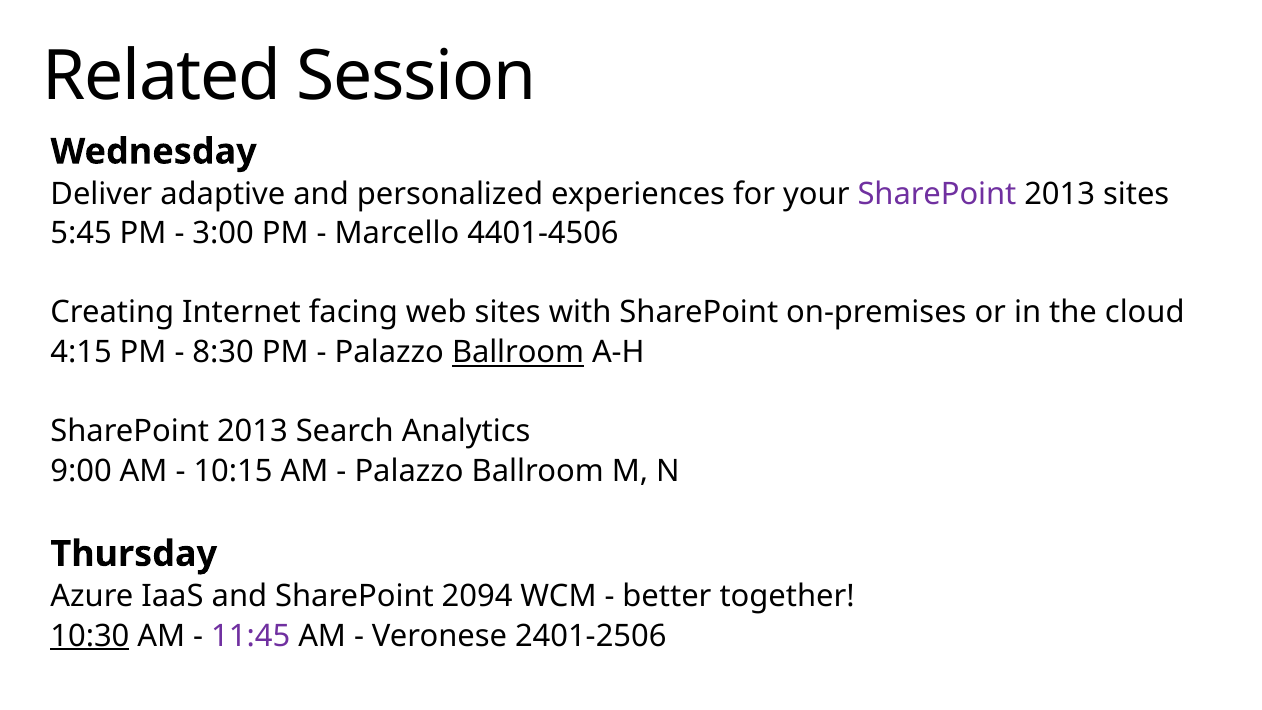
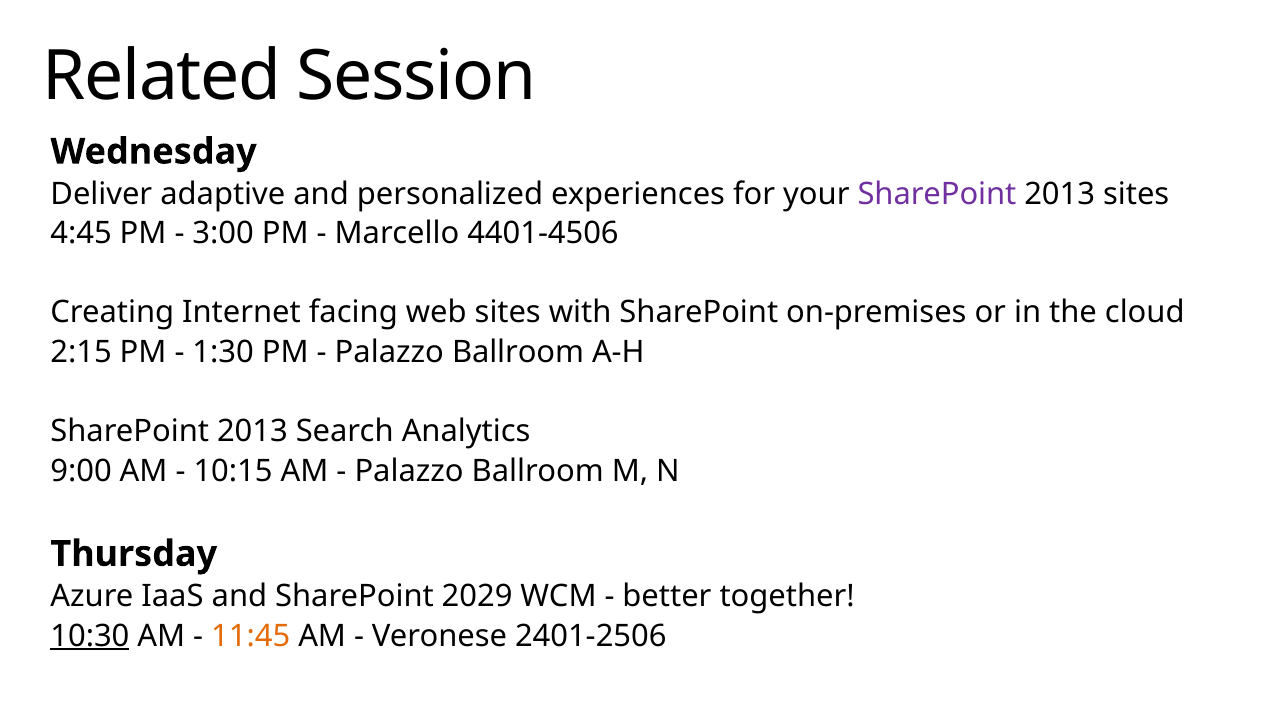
5:45: 5:45 -> 4:45
4:15: 4:15 -> 2:15
8:30: 8:30 -> 1:30
Ballroom at (518, 352) underline: present -> none
2094: 2094 -> 2029
11:45 colour: purple -> orange
